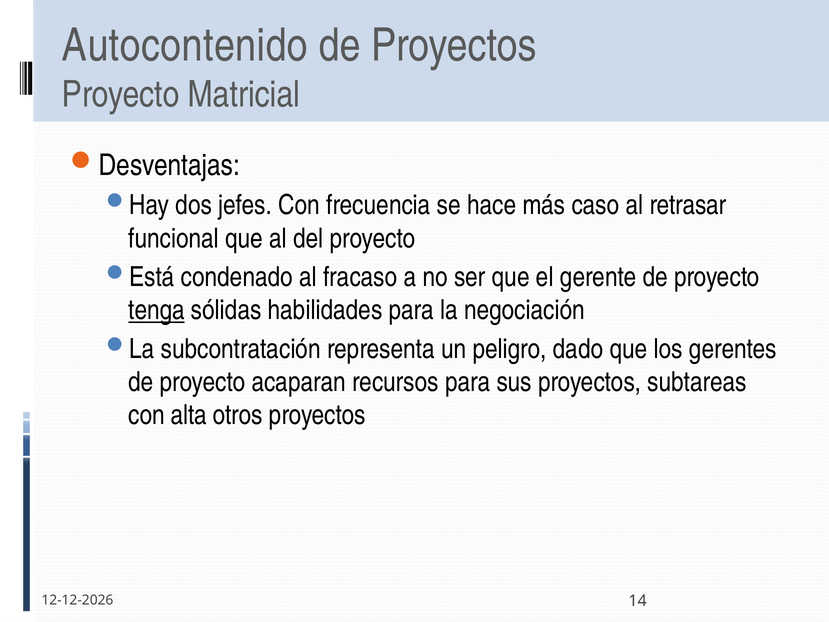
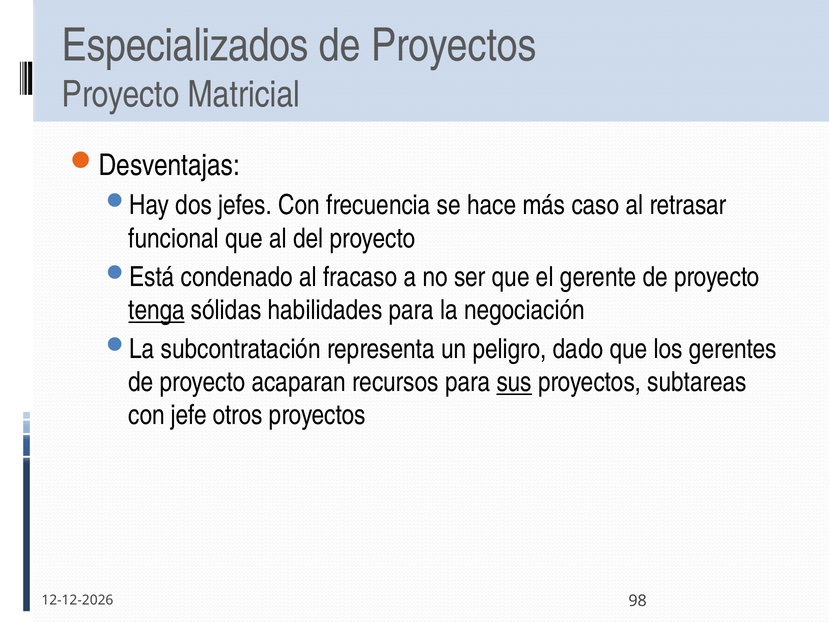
Autocontenido: Autocontenido -> Especializados
sus underline: none -> present
alta: alta -> jefe
14: 14 -> 98
